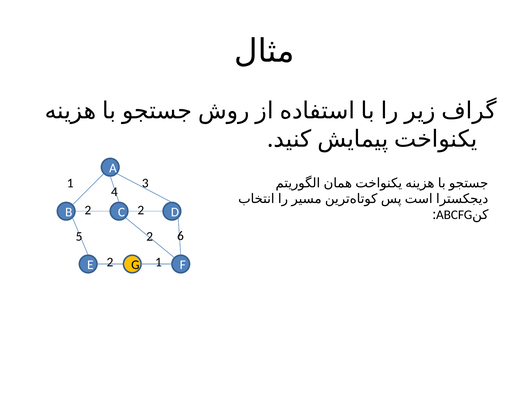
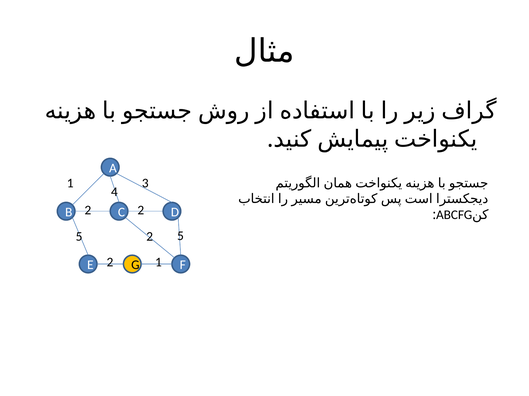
6 at (180, 236): 6 -> 5
